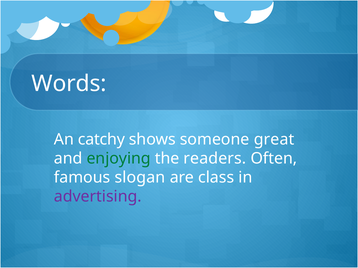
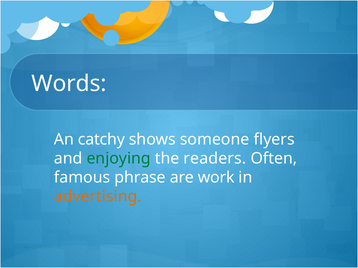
great: great -> flyers
slogan: slogan -> phrase
class: class -> work
advertising colour: purple -> orange
